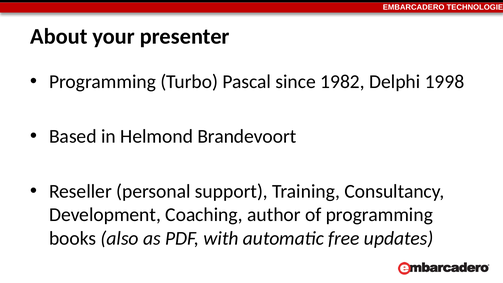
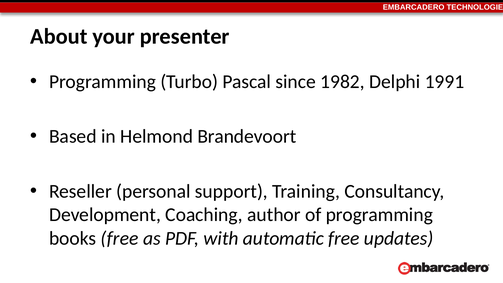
1998: 1998 -> 1991
books also: also -> free
